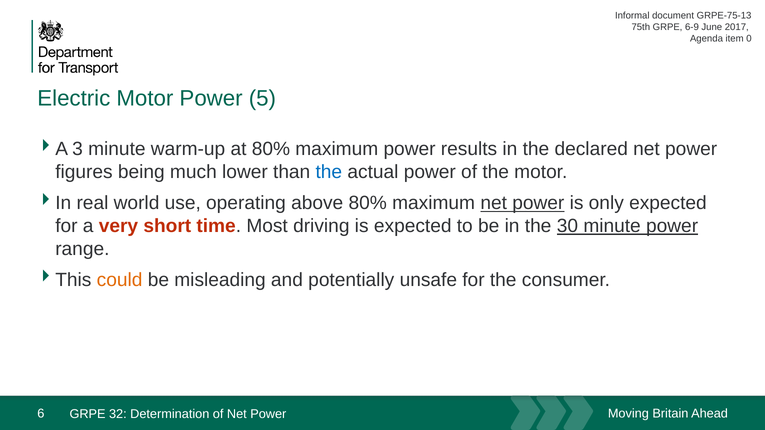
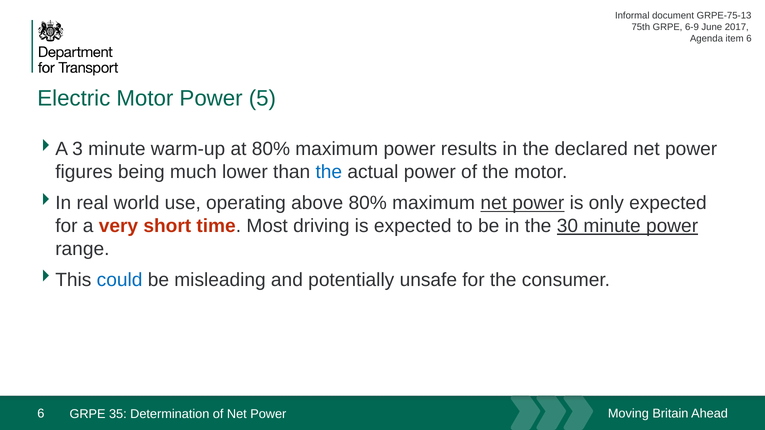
0 at (749, 39): 0 -> 6
could colour: orange -> blue
32: 32 -> 35
